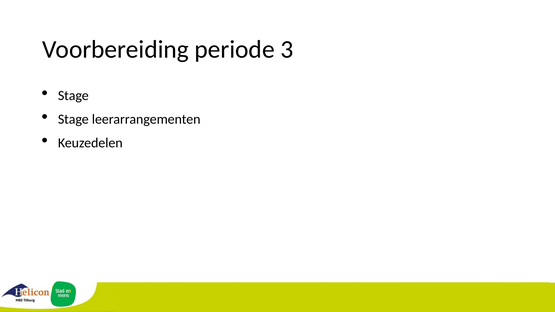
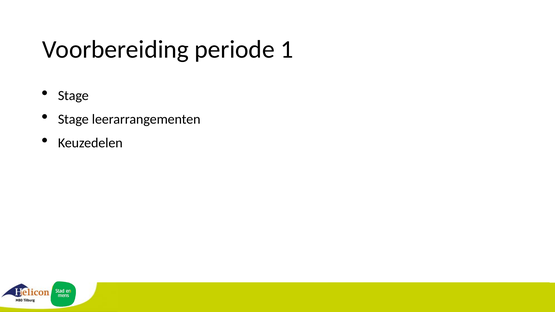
3: 3 -> 1
